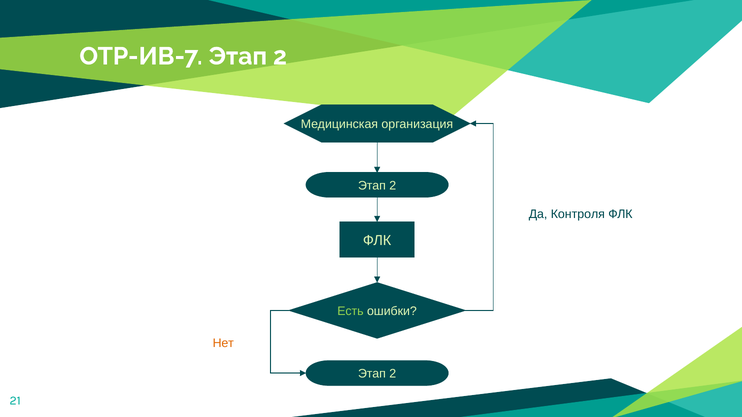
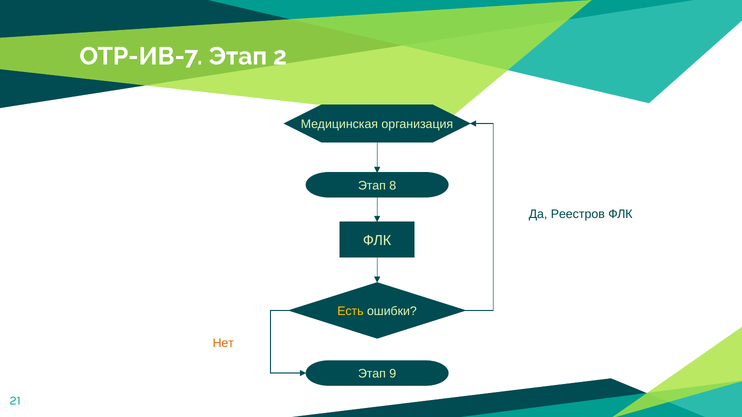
2 at (393, 186): 2 -> 8
Контроля: Контроля -> Реестров
Есть colour: light green -> yellow
2 at (393, 374): 2 -> 9
